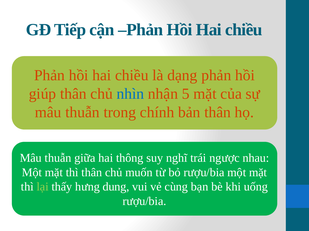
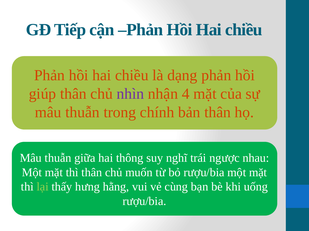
nhìn colour: blue -> purple
5: 5 -> 4
dung: dung -> hằng
